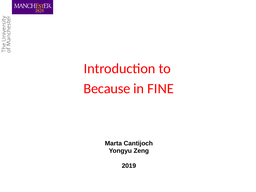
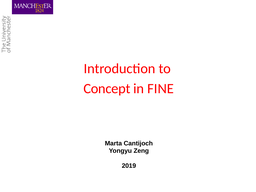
Because: Because -> Concept
